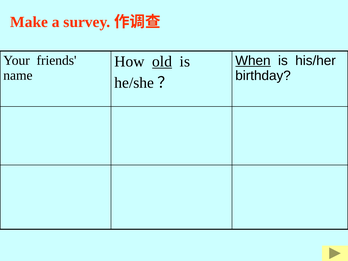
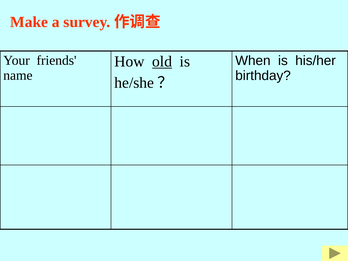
When underline: present -> none
